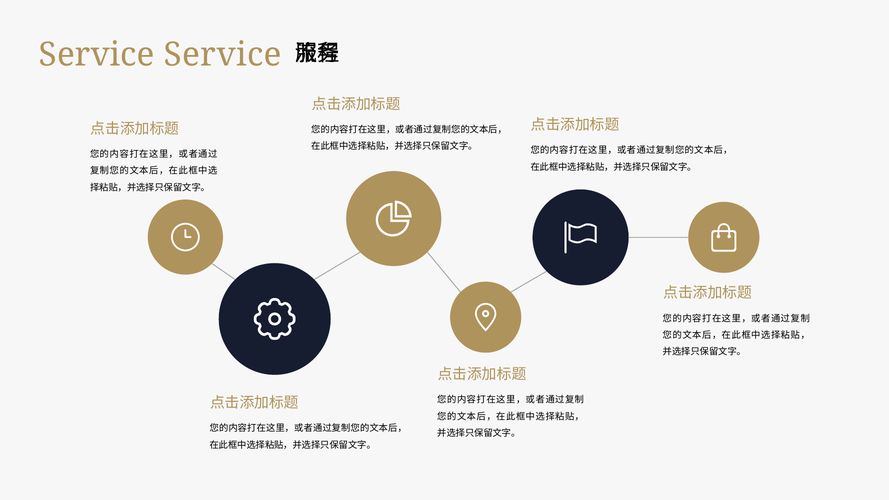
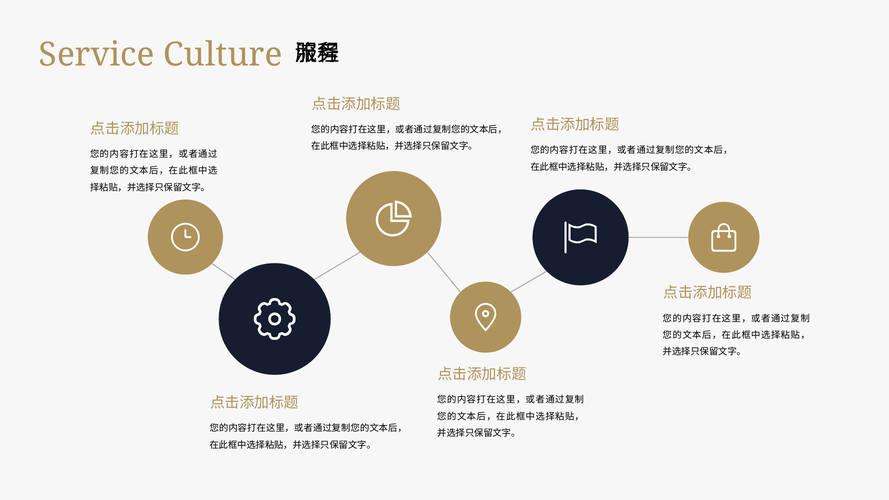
Service Service: Service -> Culture
